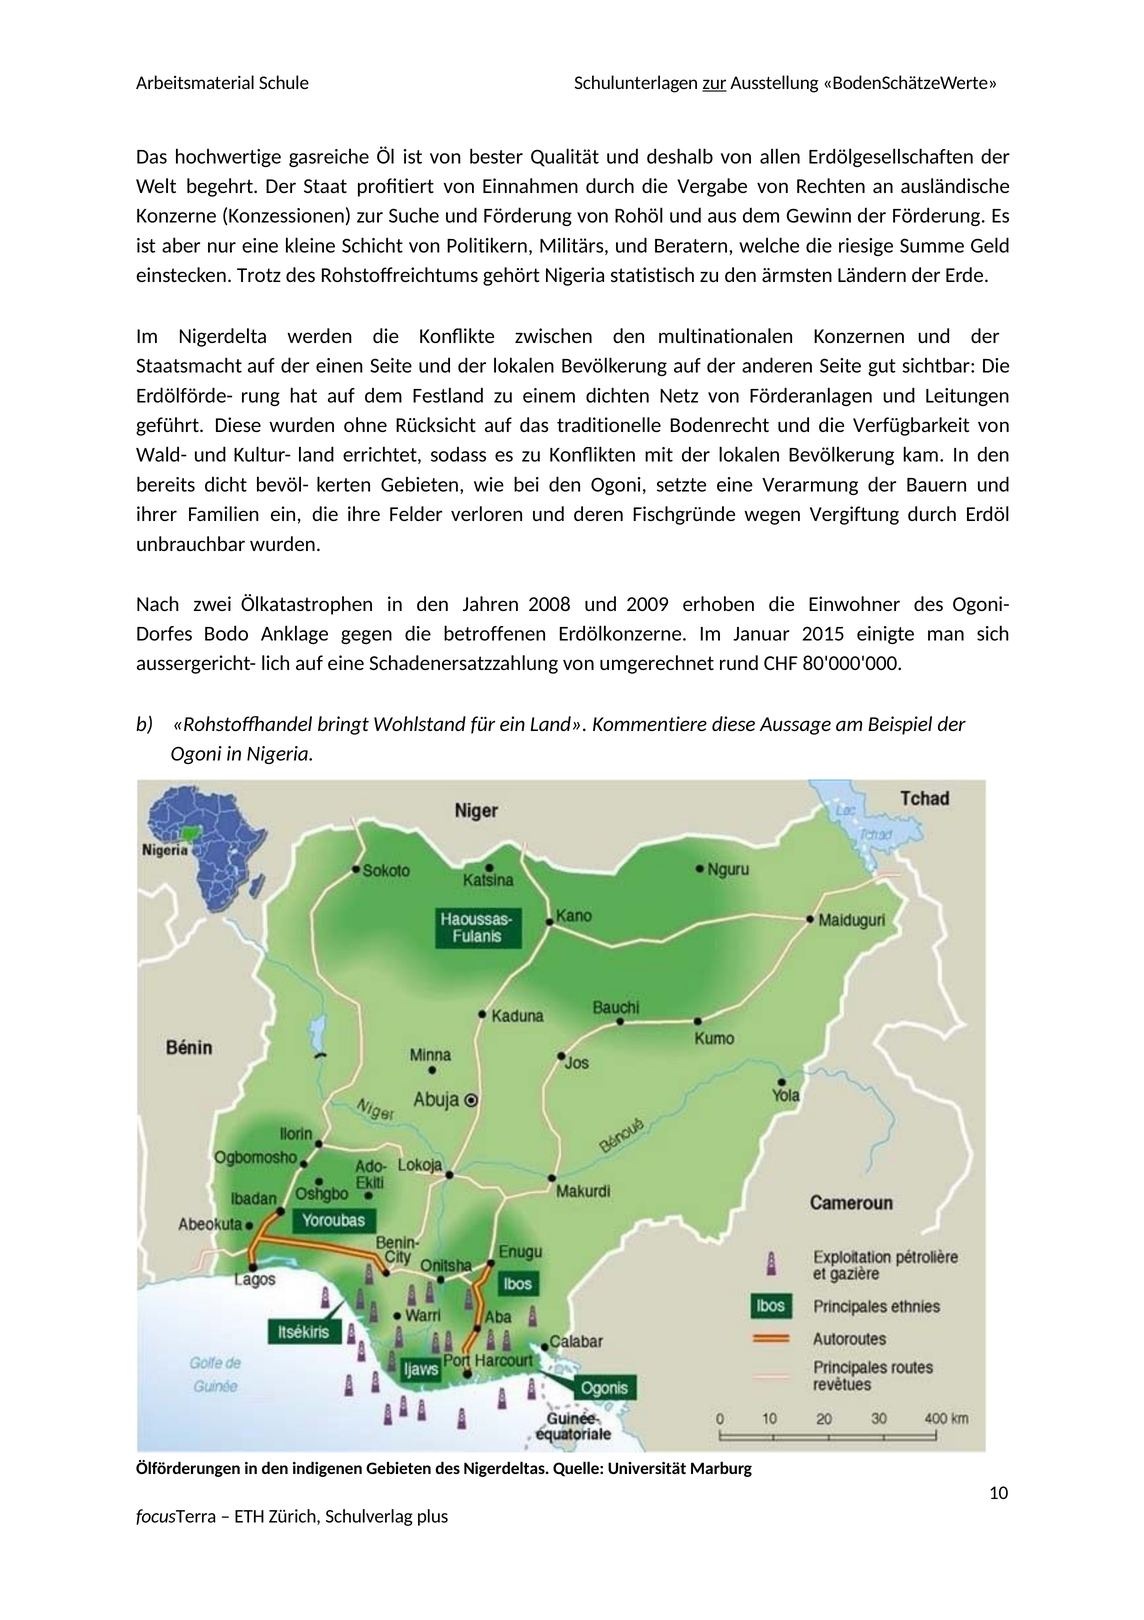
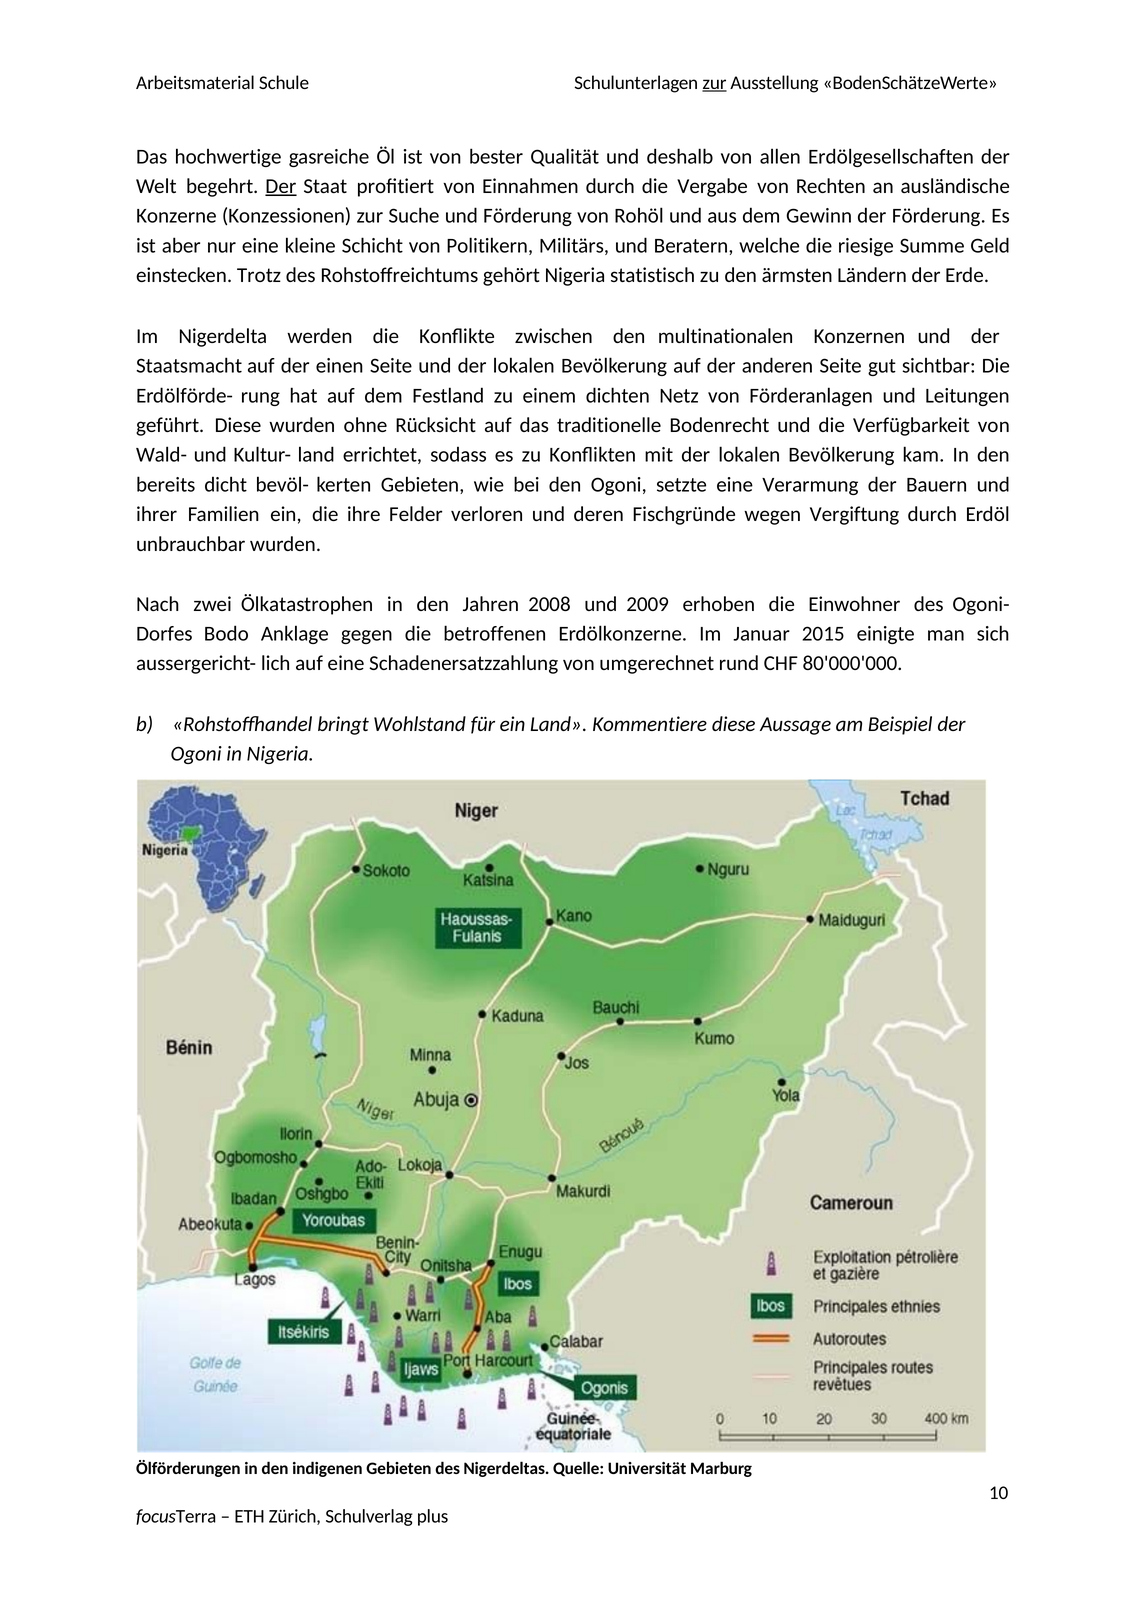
Der at (281, 186) underline: none -> present
